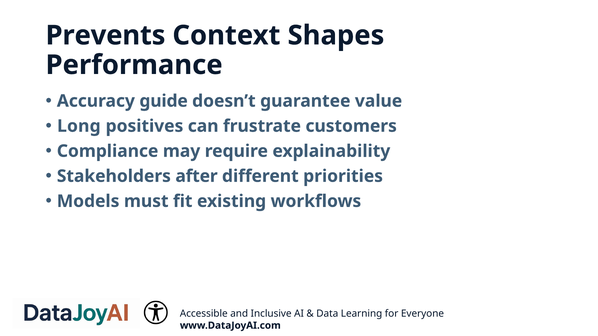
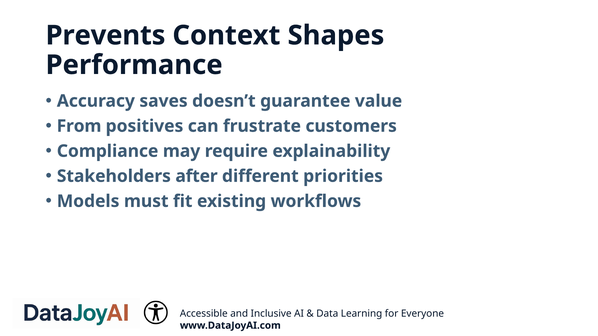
guide: guide -> saves
Long: Long -> From
